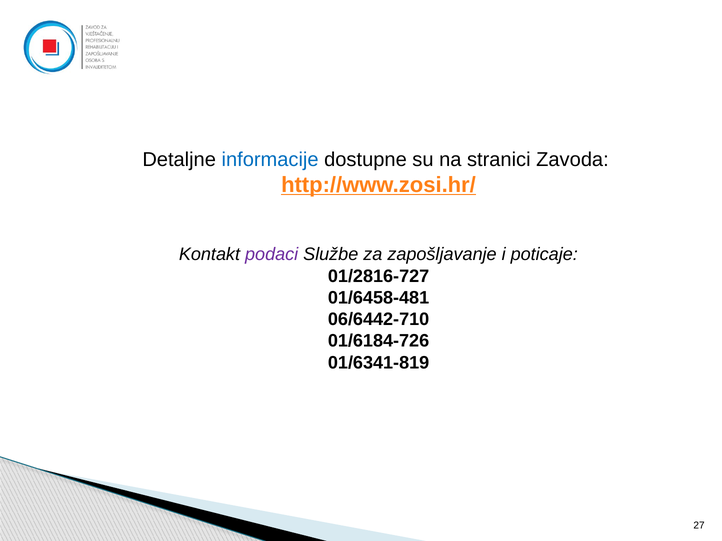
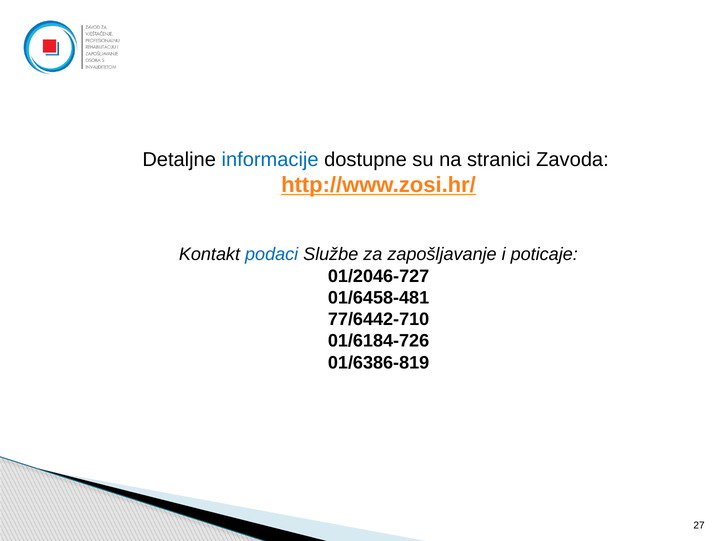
podaci colour: purple -> blue
01/2816-727: 01/2816-727 -> 01/2046-727
06/6442-710: 06/6442-710 -> 77/6442-710
01/6341-819: 01/6341-819 -> 01/6386-819
